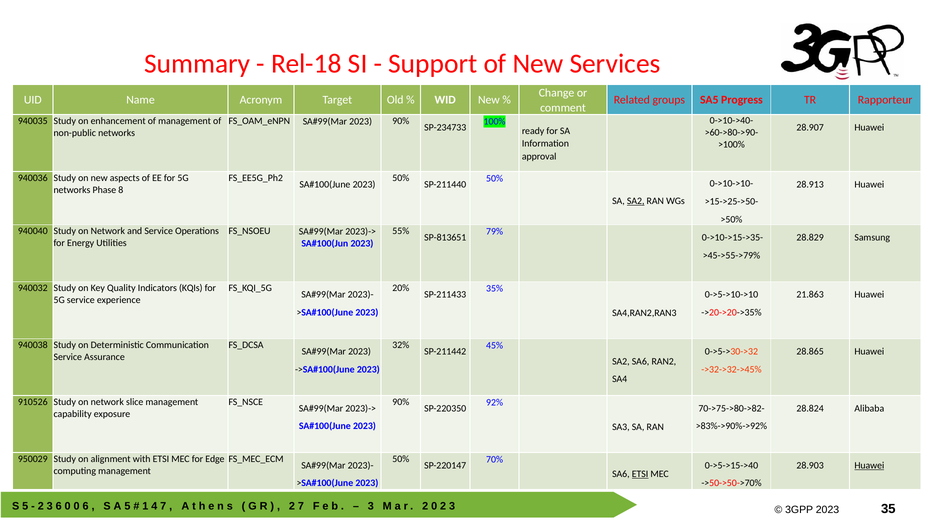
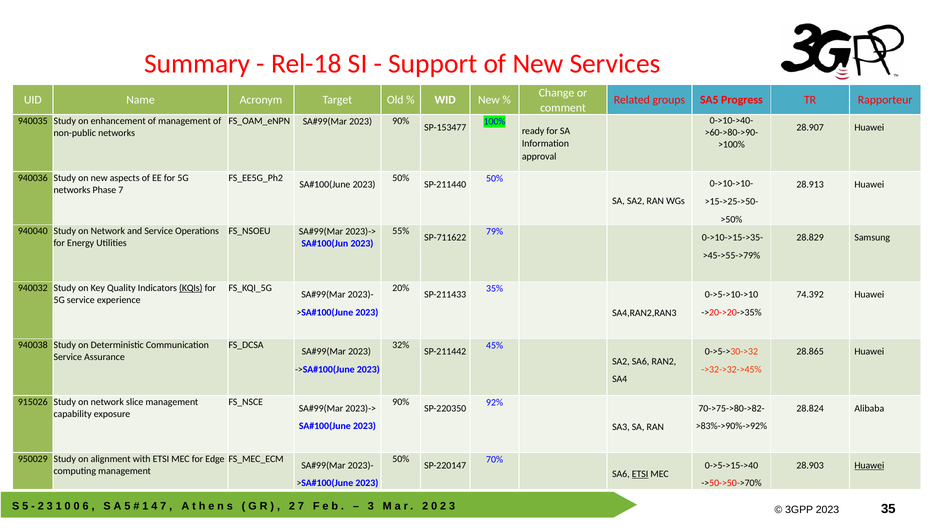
SP-234733: SP-234733 -> SP-153477
Phase 8: 8 -> 7
SA2 at (636, 201) underline: present -> none
SP-813651: SP-813651 -> SP-711622
KQIs underline: none -> present
21.863: 21.863 -> 74.392
910526: 910526 -> 915026
6 at (59, 506): 6 -> 1
